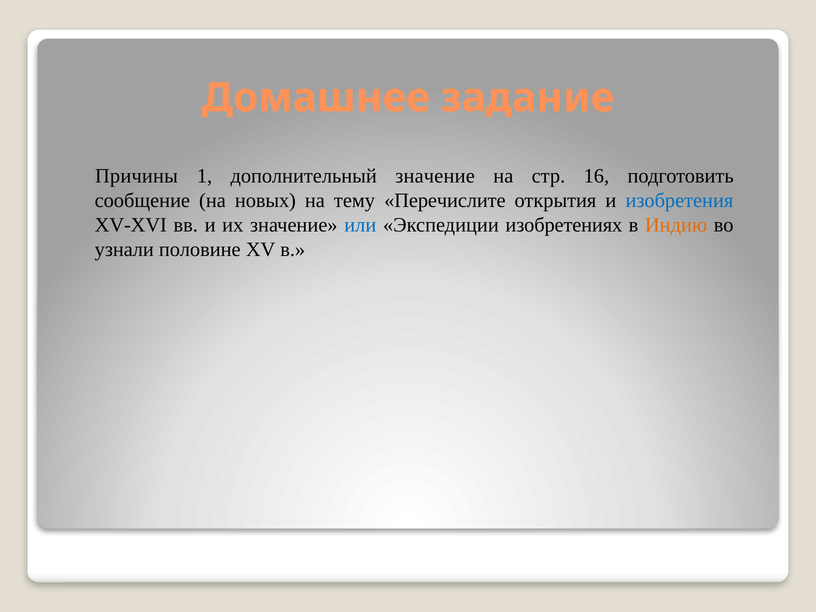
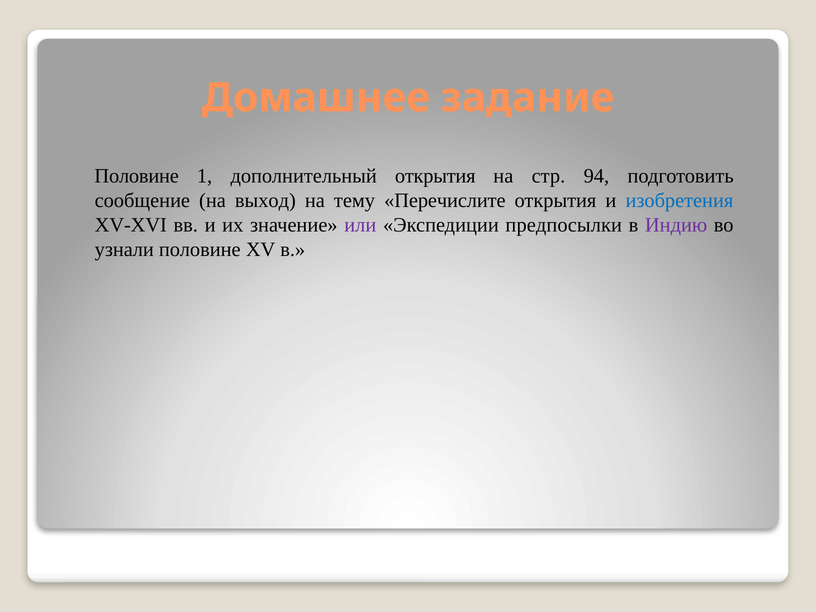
Причины at (136, 176): Причины -> Половине
дополнительный значение: значение -> открытия
16: 16 -> 94
новых: новых -> выход
или colour: blue -> purple
изобретениях: изобретениях -> предпосылки
Индию colour: orange -> purple
